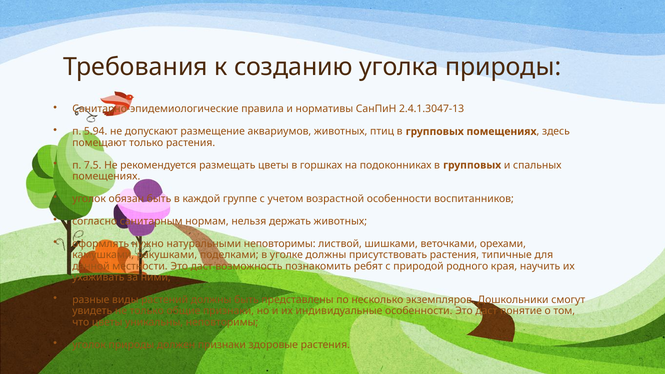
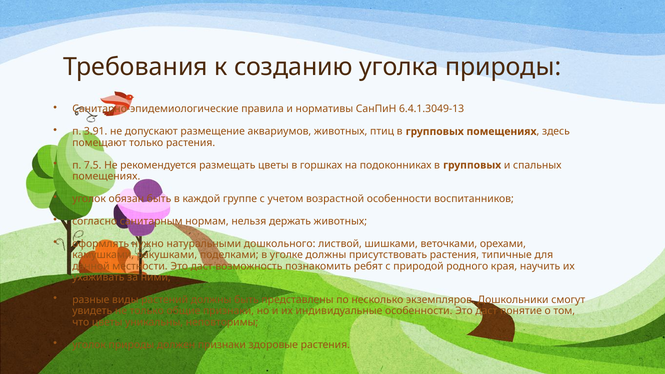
2.4.1.3047-13: 2.4.1.3047-13 -> 6.4.1.3049-13
5.94: 5.94 -> 3.91
натуральными неповторимы: неповторимы -> дошкольного
